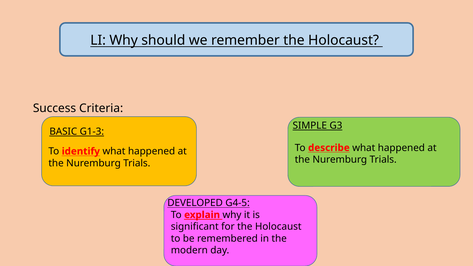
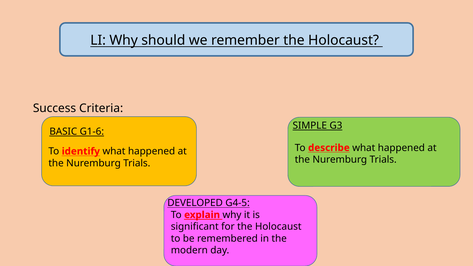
G1-3: G1-3 -> G1-6
